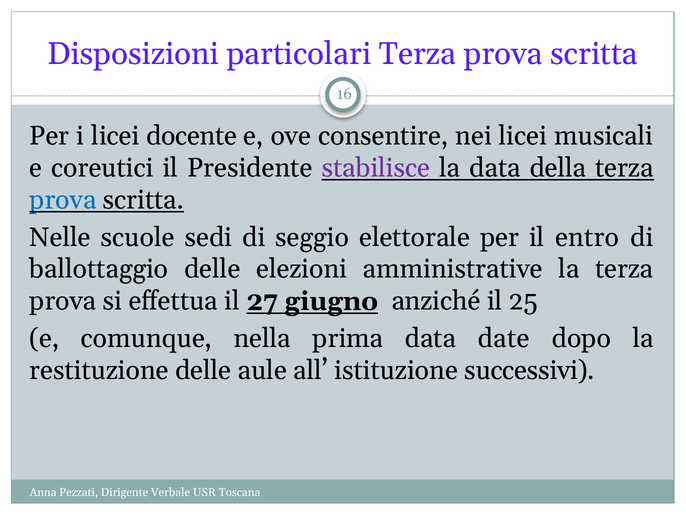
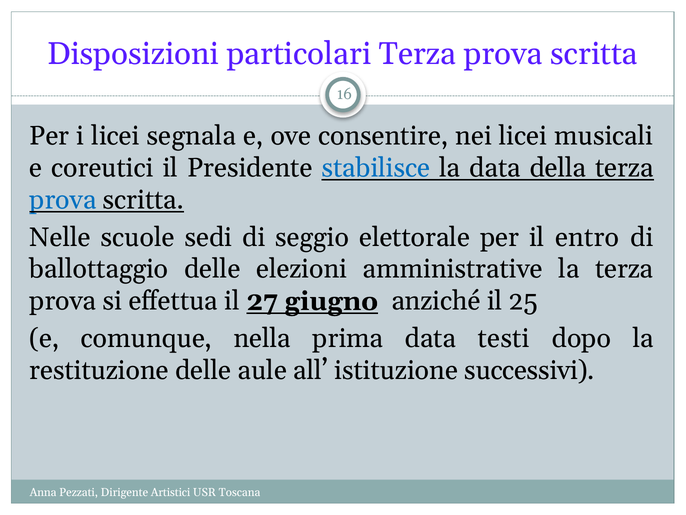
docente: docente -> segnala
stabilisce colour: purple -> blue
date: date -> testi
Verbale: Verbale -> Artistici
